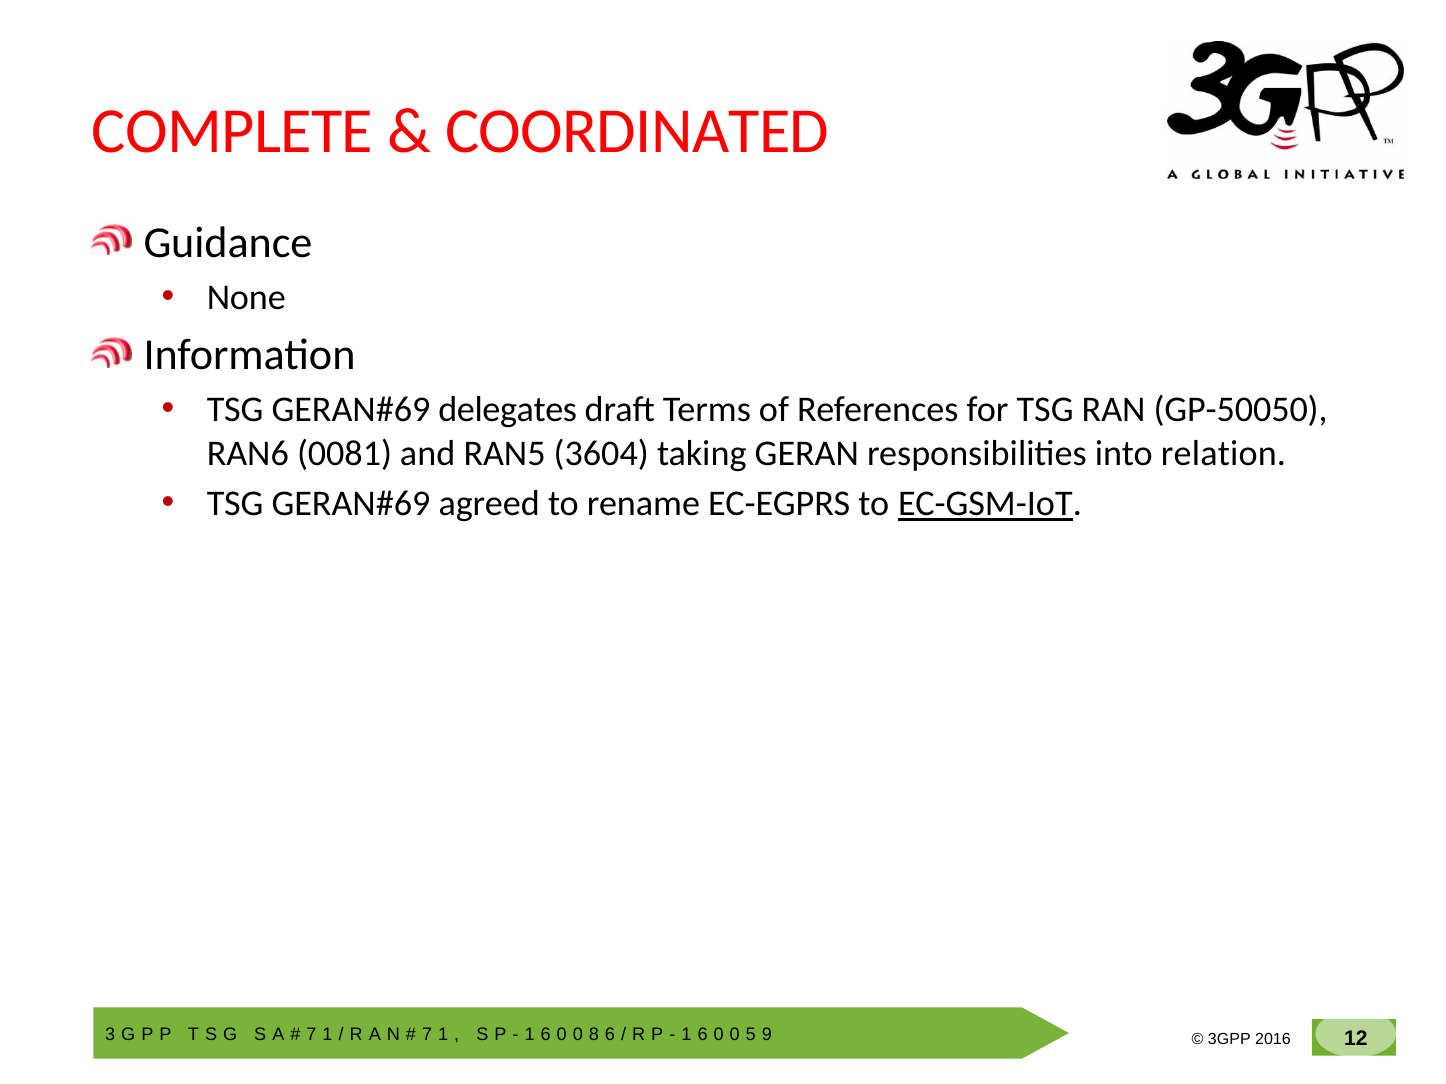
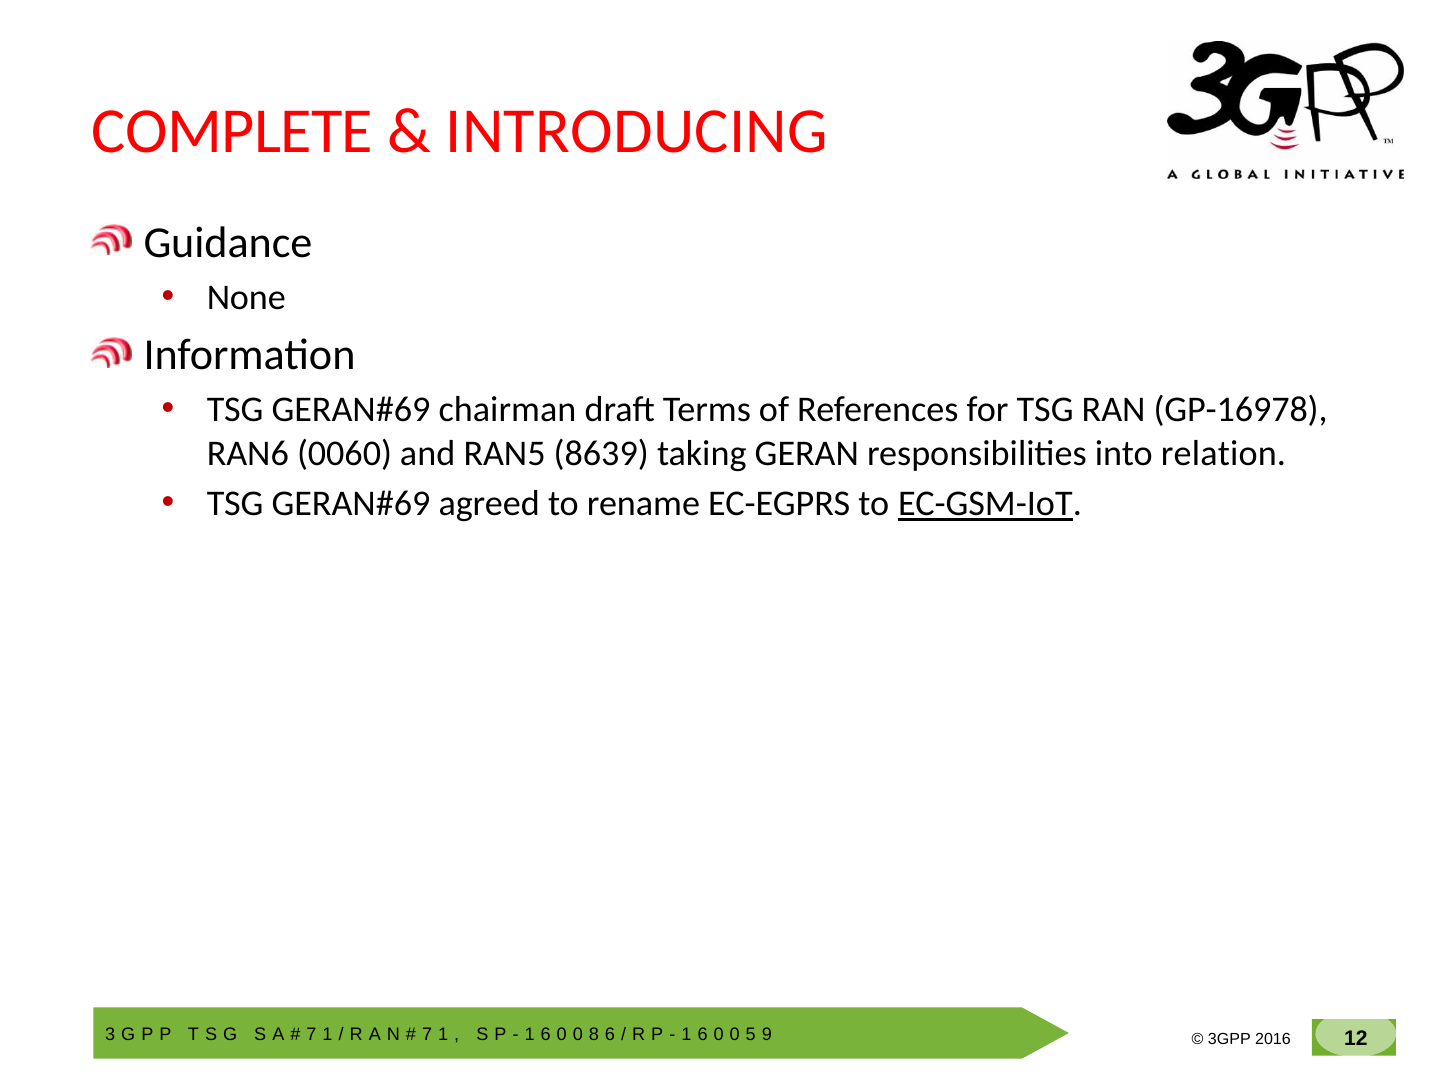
COORDINATED: COORDINATED -> INTRODUCING
delegates: delegates -> chairman
GP-50050: GP-50050 -> GP-16978
0081: 0081 -> 0060
3604: 3604 -> 8639
